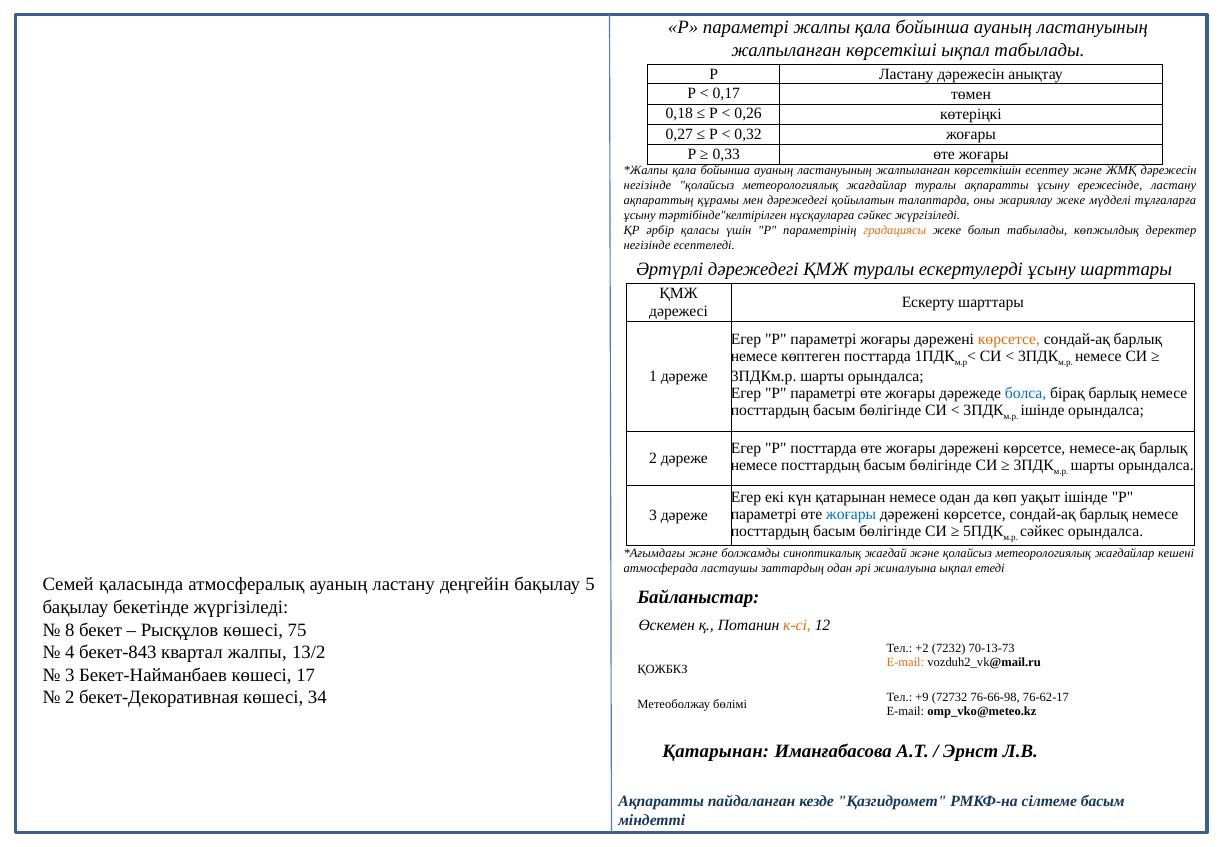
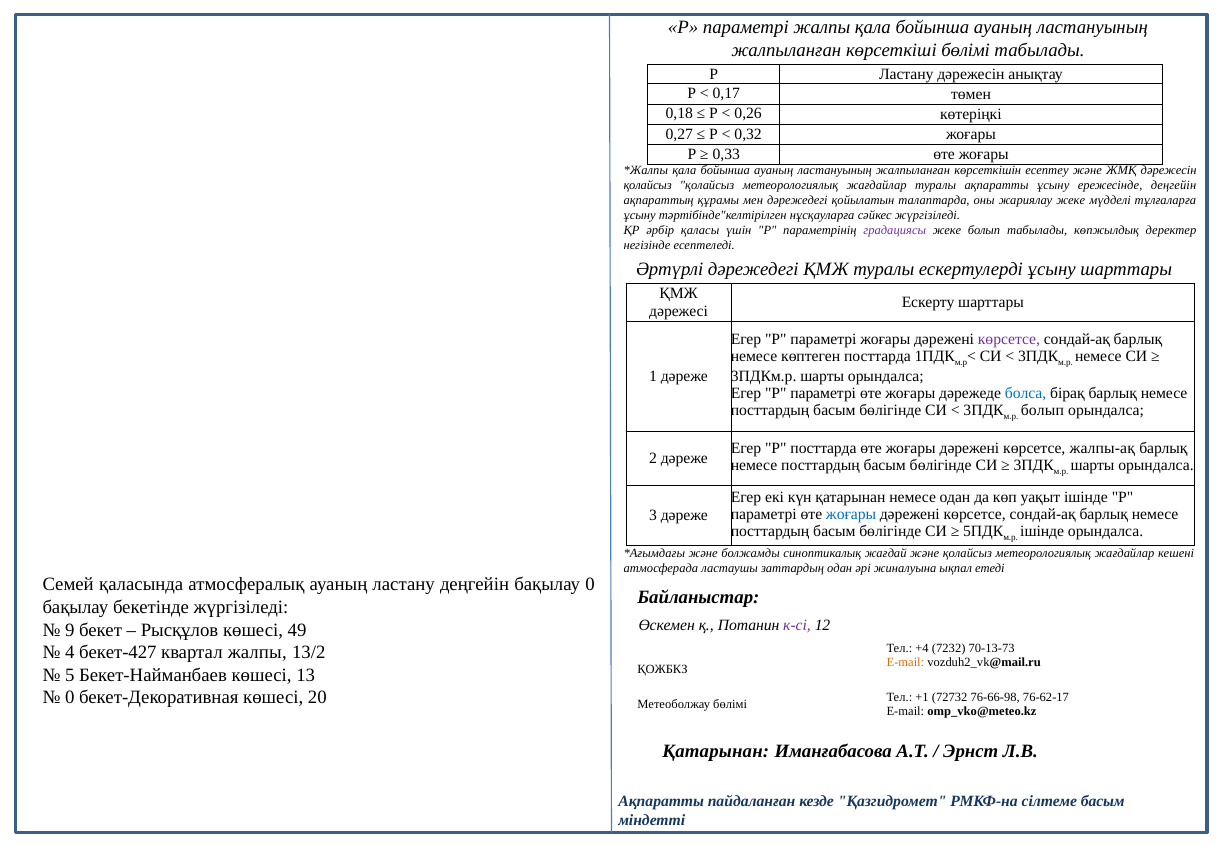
көрсеткіші ықпал: ықпал -> бөлімі
негізінде at (647, 185): негізінде -> қолайсыз
ережесінде ластану: ластану -> деңгейін
градациясы colour: orange -> purple
көрсетсе at (1009, 339) colour: orange -> purple
ішінде at (1043, 411): ішінде -> болып
немесе-ақ: немесе-ақ -> жалпы-ақ
сәйкес at (1042, 531): сәйкес -> ішінде
бақылау 5: 5 -> 0
к-сі colour: orange -> purple
8: 8 -> 9
75: 75 -> 49
+2: +2 -> +4
бекет-843: бекет-843 -> бекет-427
3 at (70, 675): 3 -> 5
17: 17 -> 13
2 at (70, 697): 2 -> 0
34: 34 -> 20
+9: +9 -> +1
